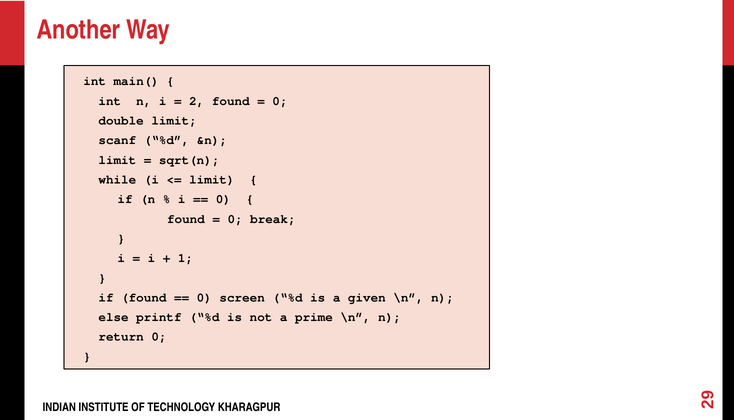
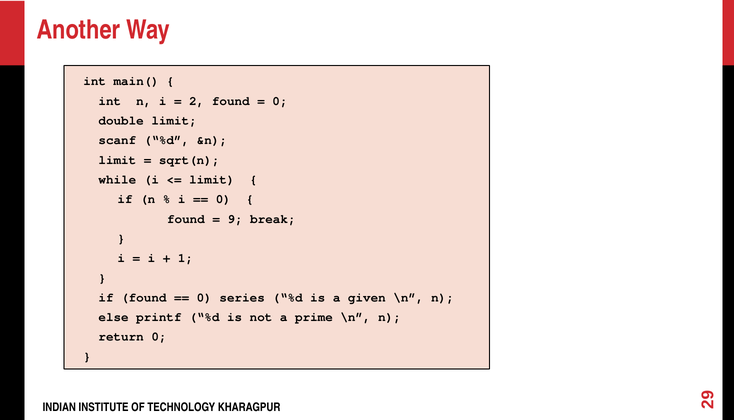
0 at (235, 219): 0 -> 9
screen: screen -> series
